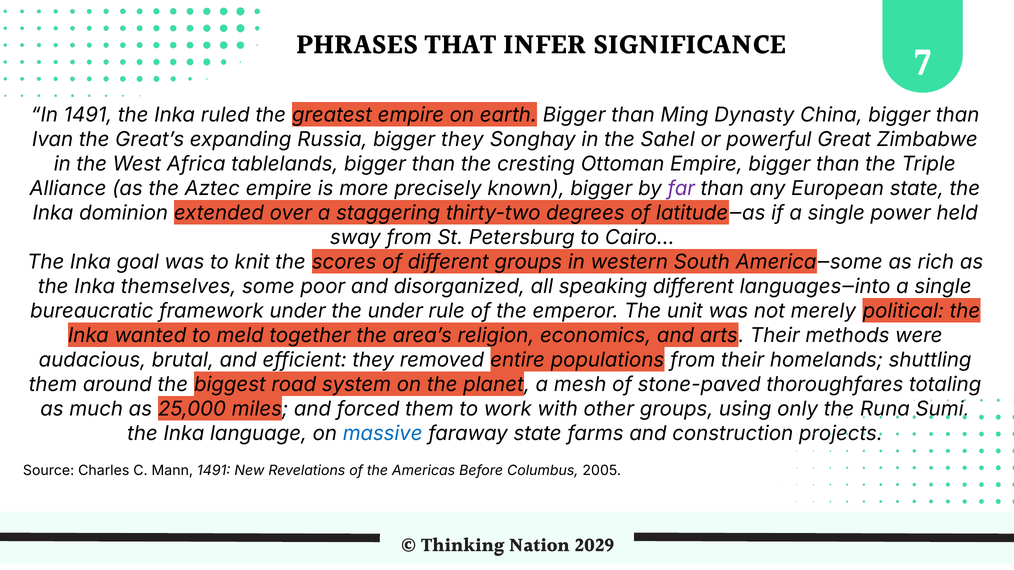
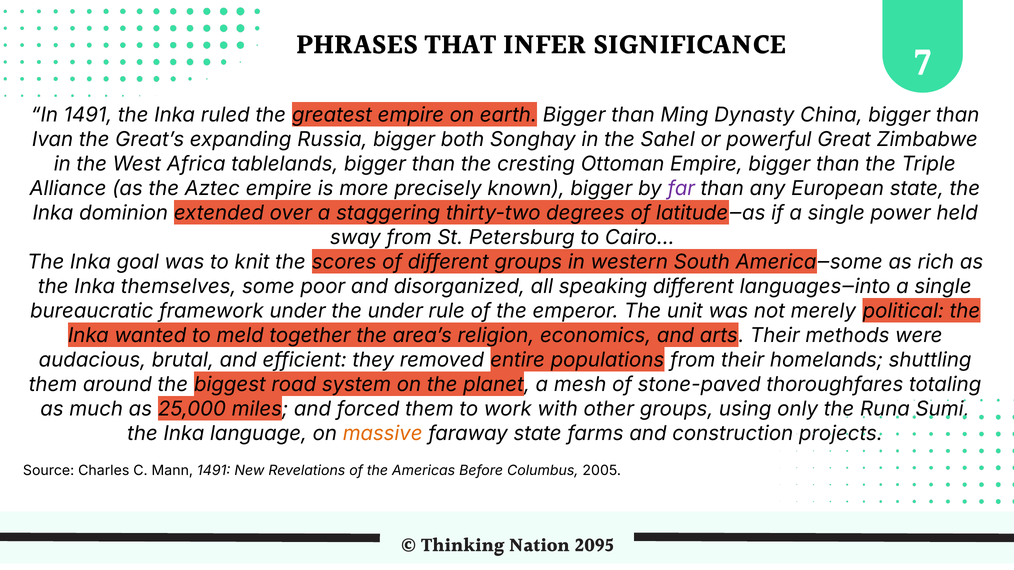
bigger they: they -> both
massive colour: blue -> orange
2029: 2029 -> 2095
